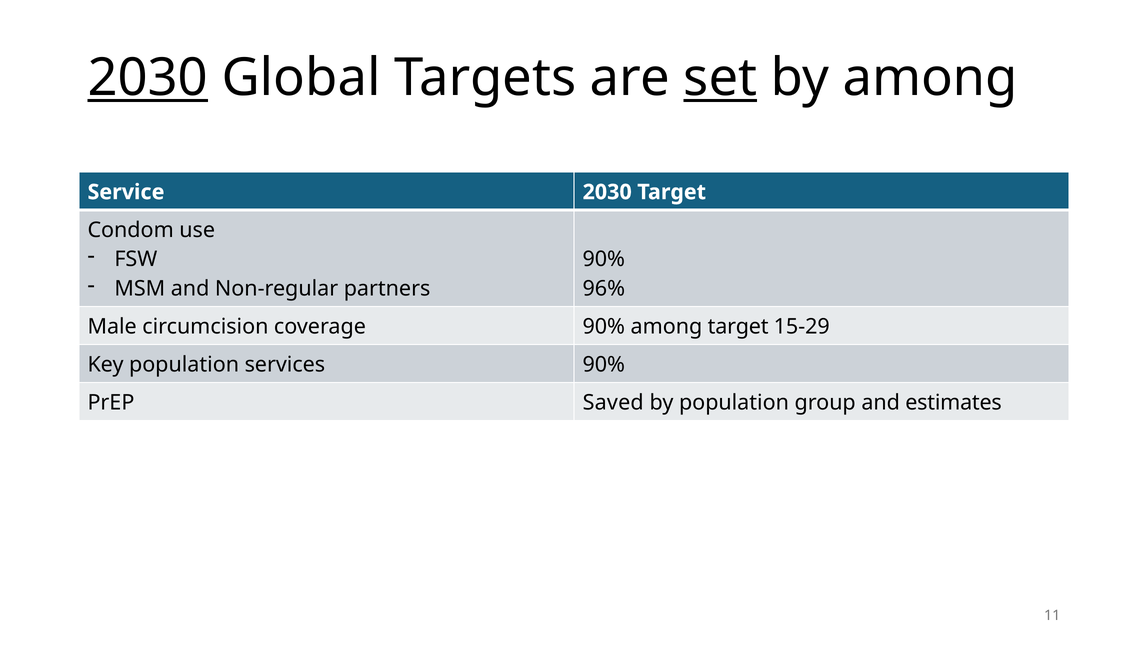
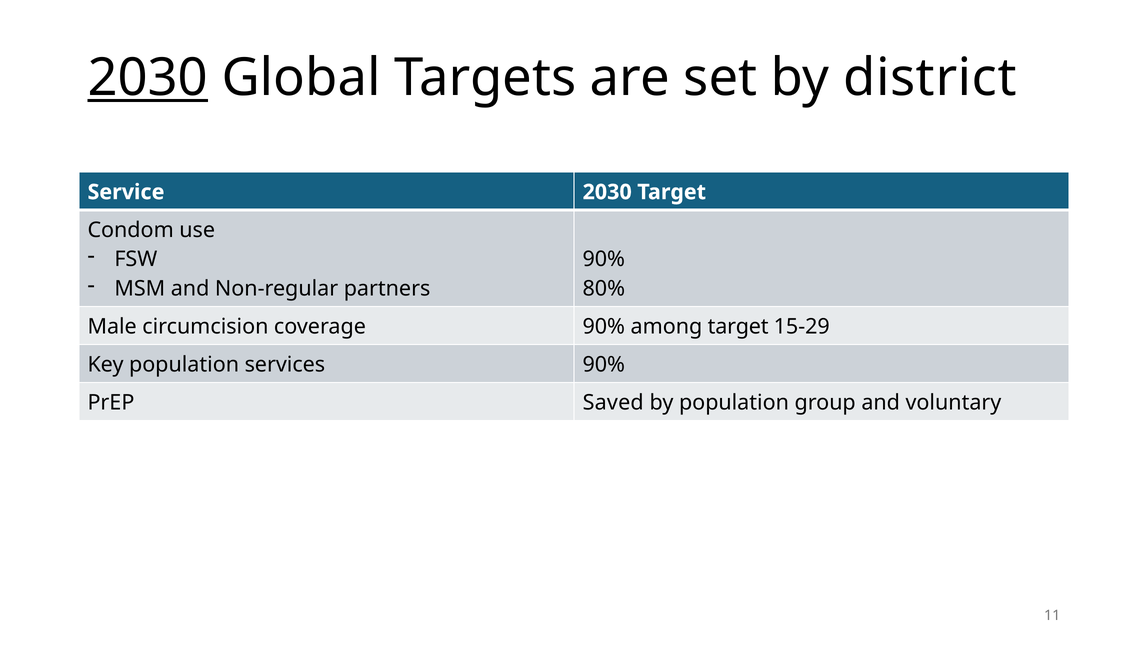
set underline: present -> none
by among: among -> district
96%: 96% -> 80%
estimates: estimates -> voluntary
